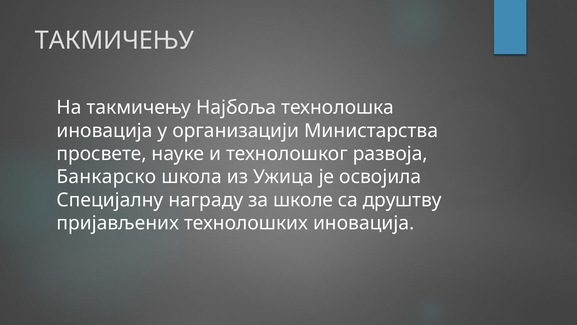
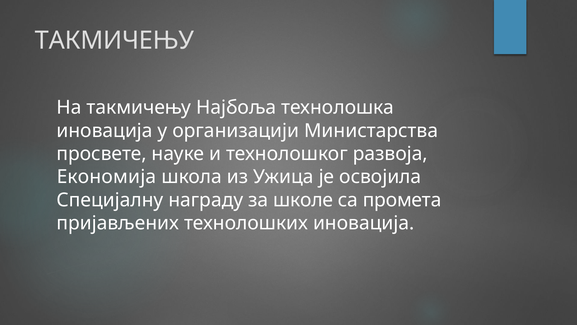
Банкарско: Банкарско -> Економија
друштву: друштву -> промета
